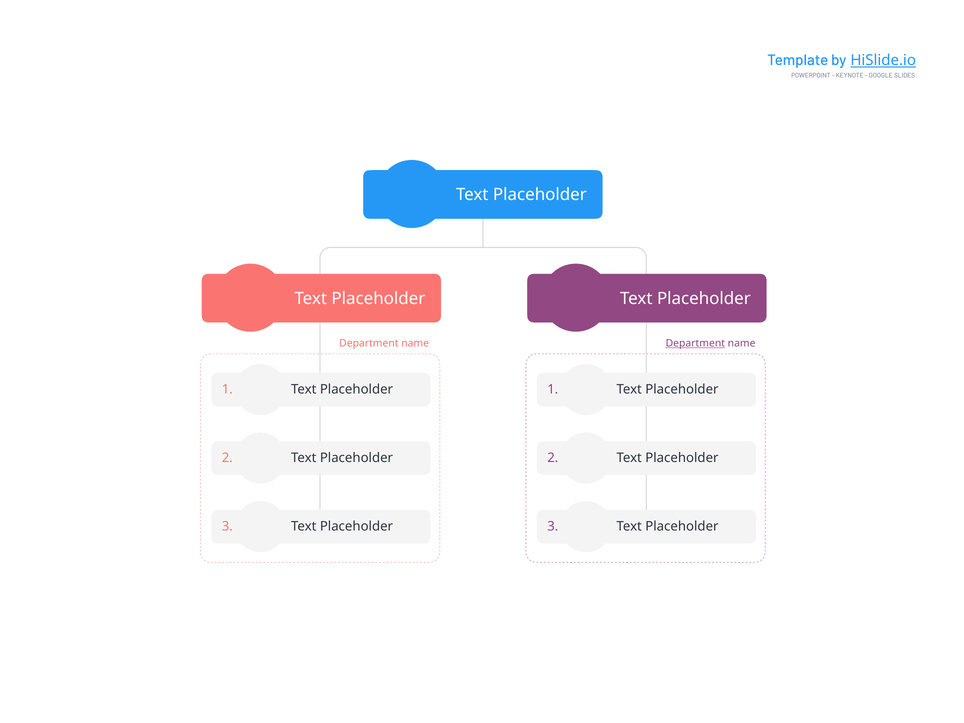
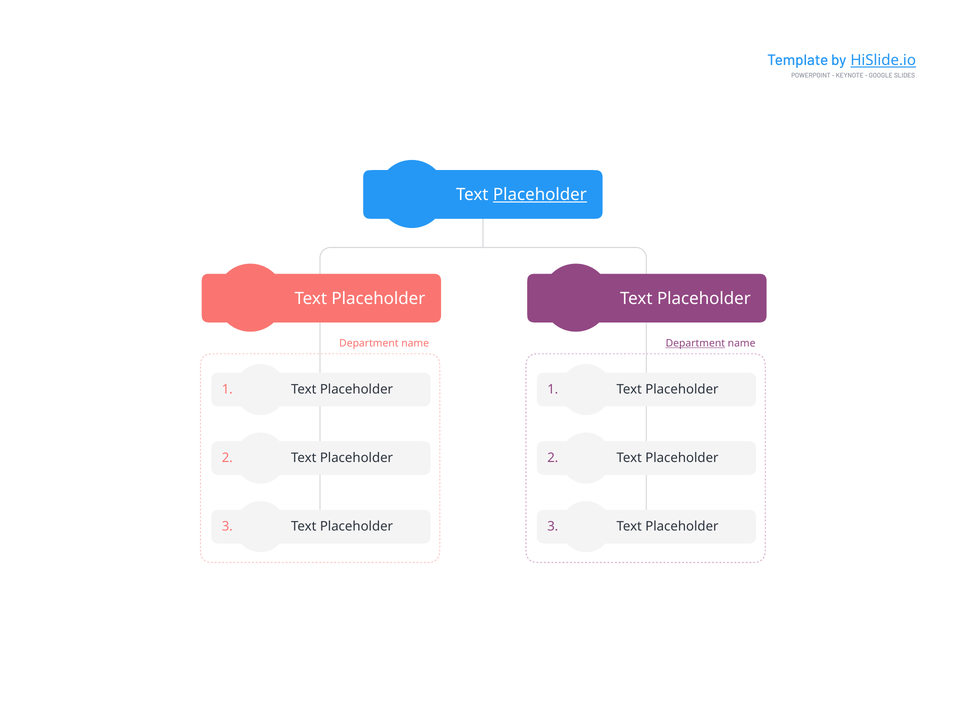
Placeholder at (540, 195) underline: none -> present
